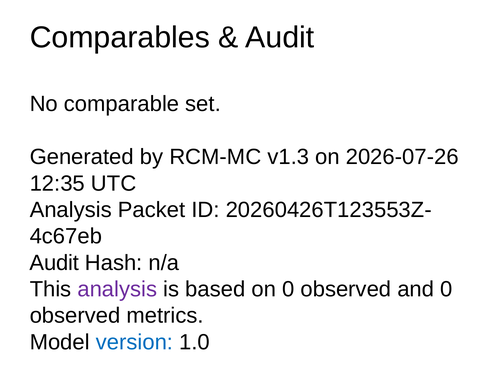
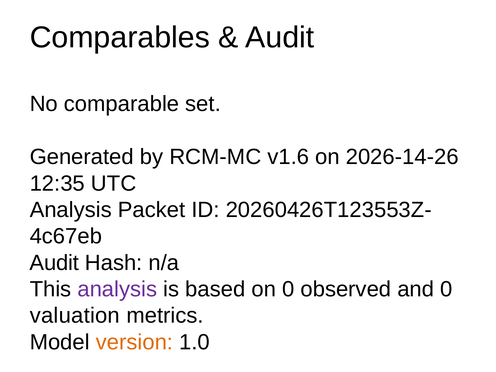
v1.3: v1.3 -> v1.6
2026-07-26: 2026-07-26 -> 2026-14-26
observed at (75, 316): observed -> valuation
version colour: blue -> orange
